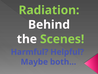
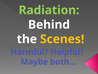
Scenes colour: light green -> yellow
